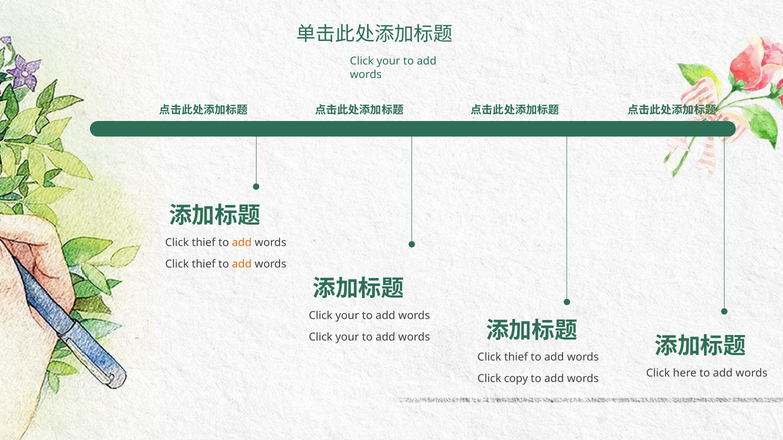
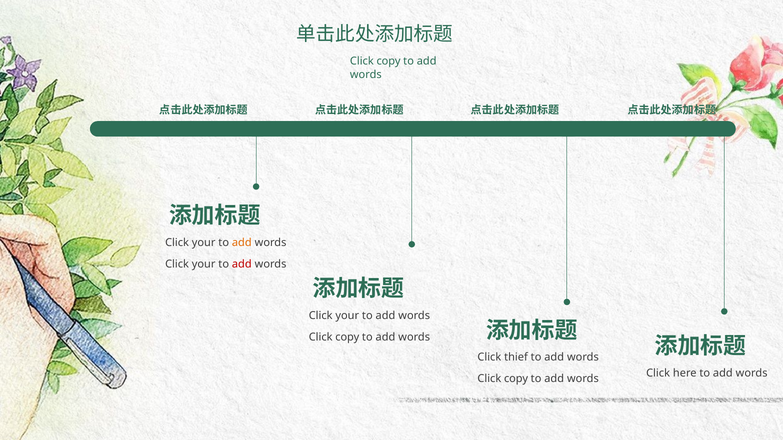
your at (388, 61): your -> copy
thief at (204, 243): thief -> your
thief at (204, 264): thief -> your
add at (242, 264) colour: orange -> red
your at (347, 337): your -> copy
